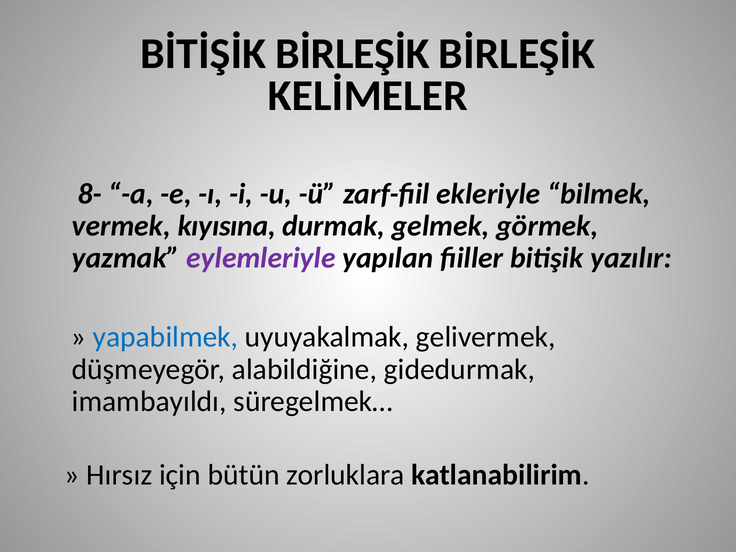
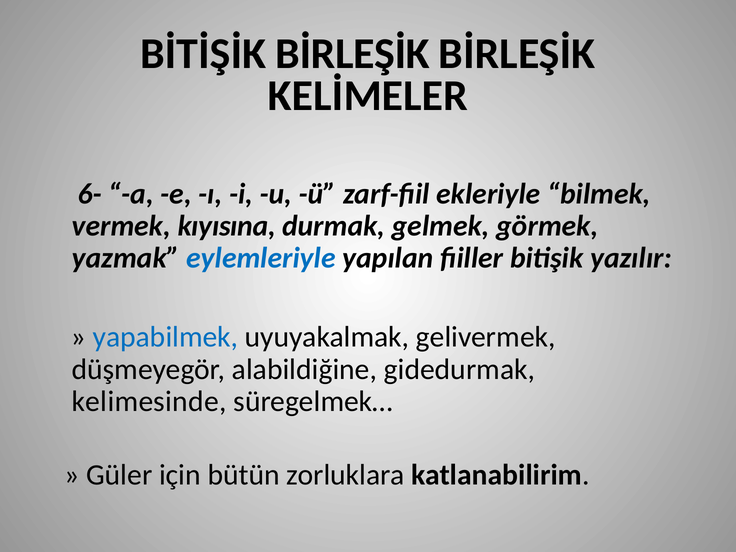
8-: 8- -> 6-
eylemleriyle colour: purple -> blue
imambayıldı: imambayıldı -> kelimesinde
Hırsız: Hırsız -> Güler
